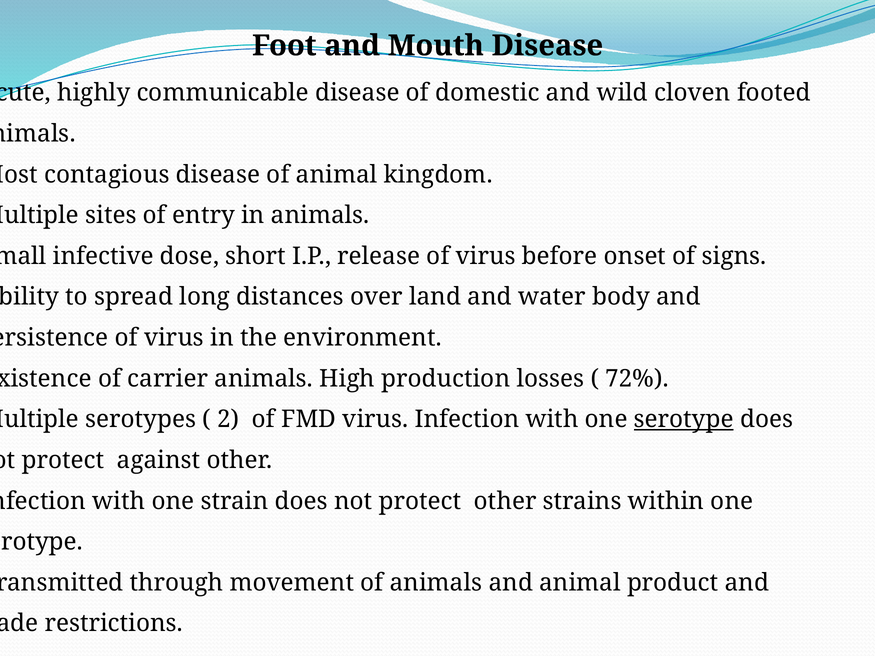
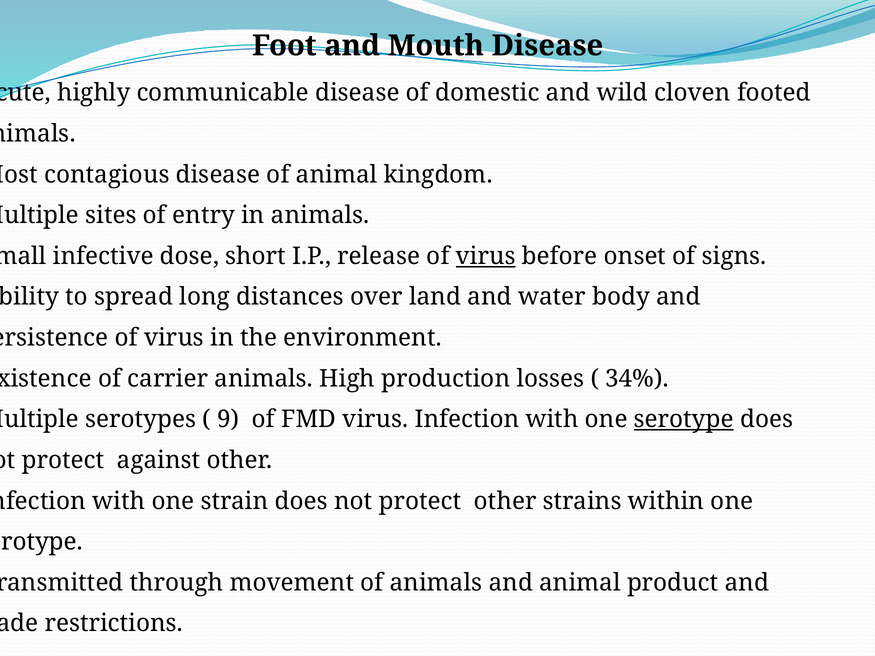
virus at (486, 256) underline: none -> present
72%: 72% -> 34%
2: 2 -> 9
